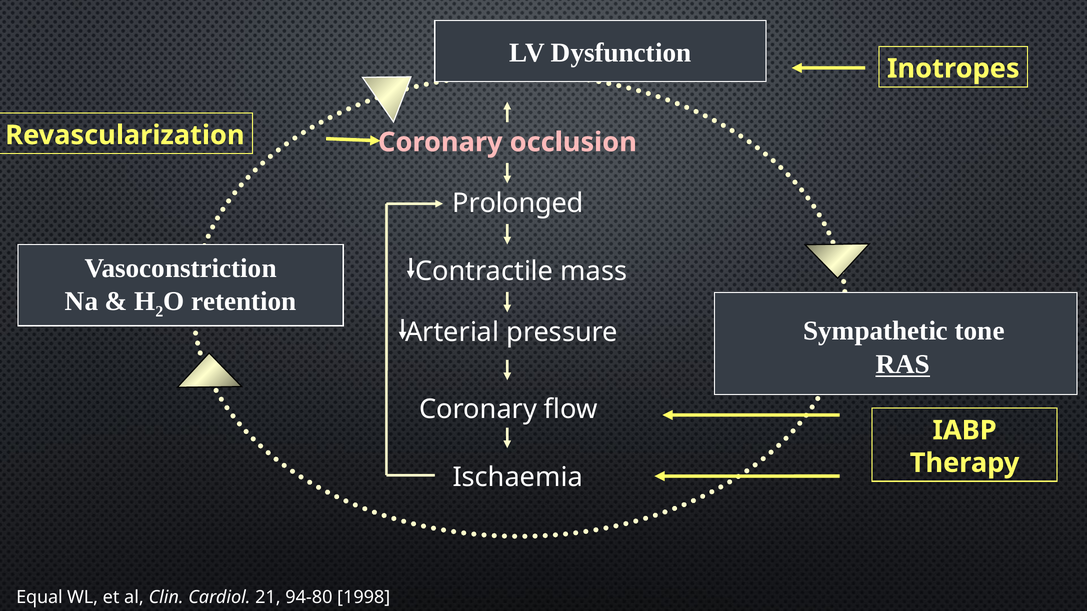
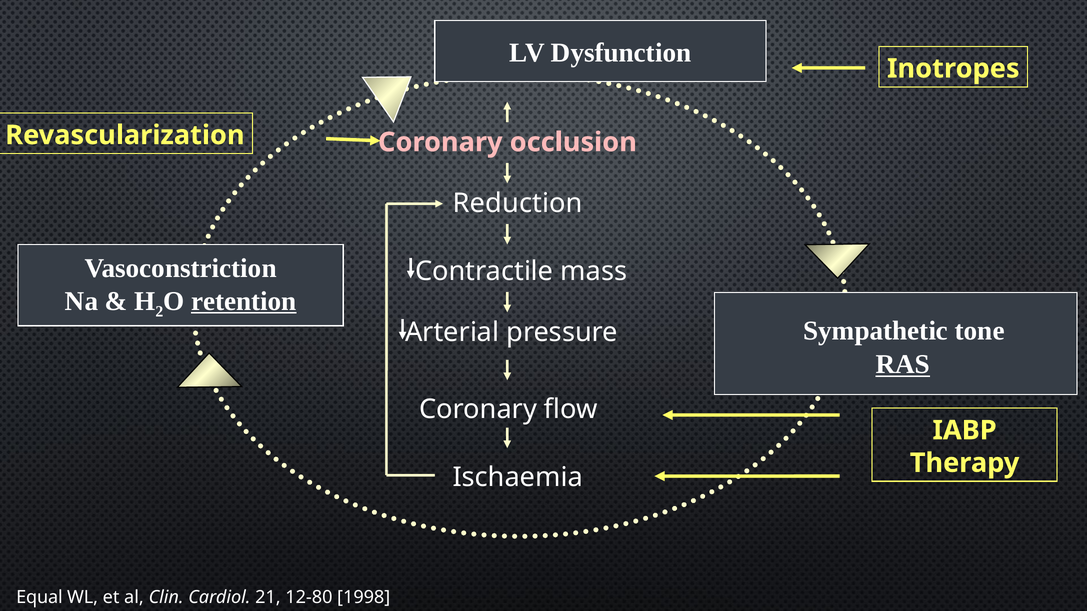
Prolonged: Prolonged -> Reduction
retention underline: none -> present
94-80: 94-80 -> 12-80
